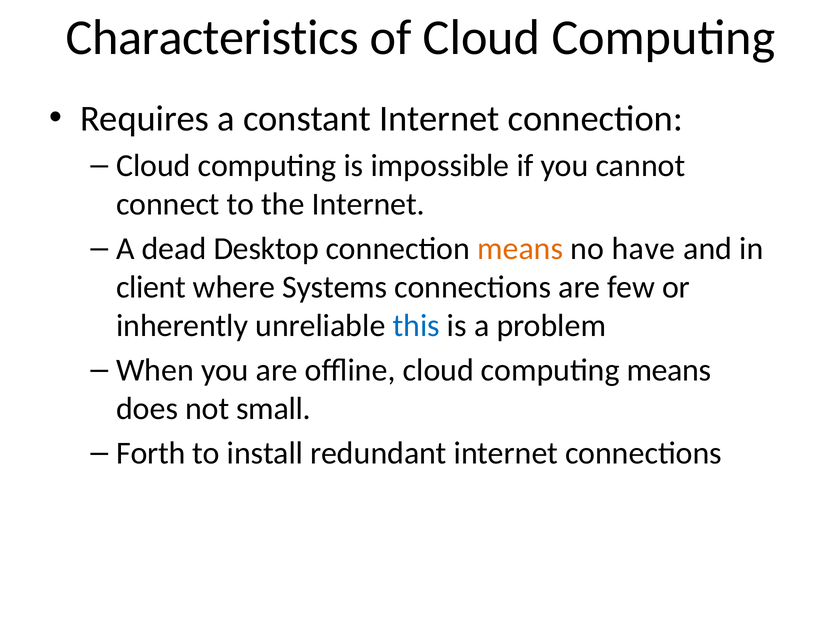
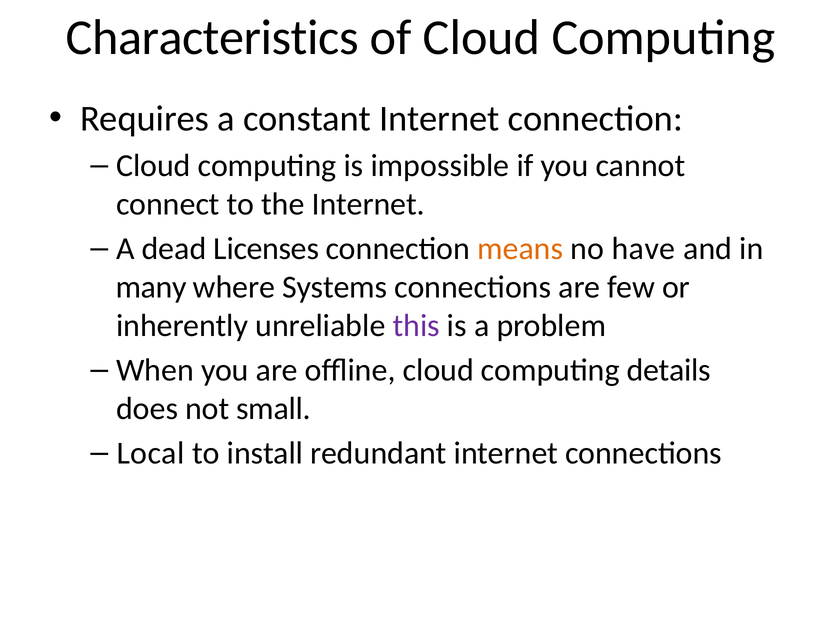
Desktop: Desktop -> Licenses
client: client -> many
this colour: blue -> purple
computing means: means -> details
Forth: Forth -> Local
